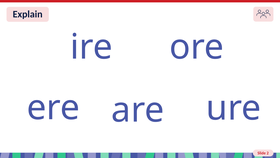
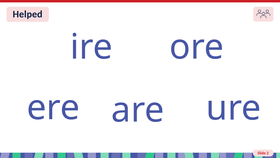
Explain: Explain -> Helped
